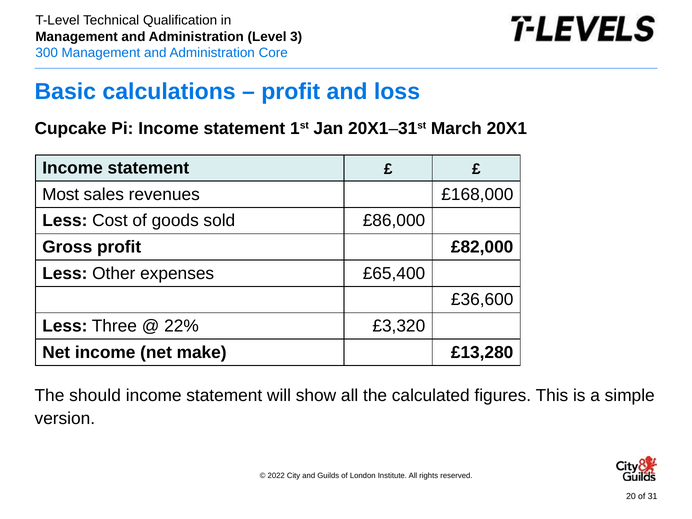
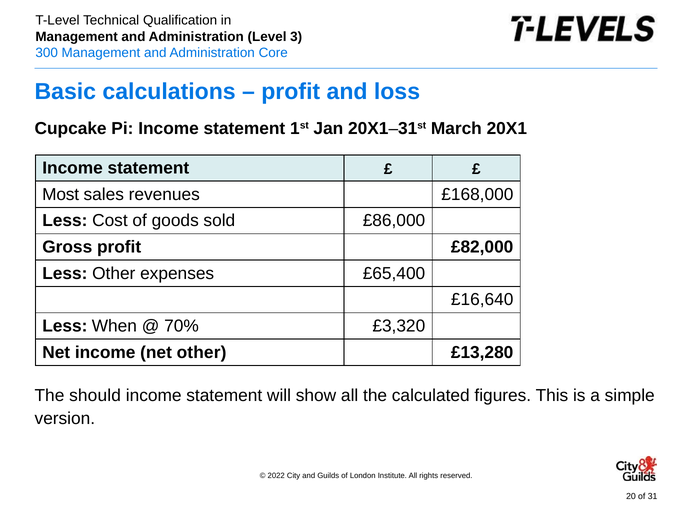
£36,600: £36,600 -> £16,640
Three: Three -> When
22%: 22% -> 70%
net make: make -> other
